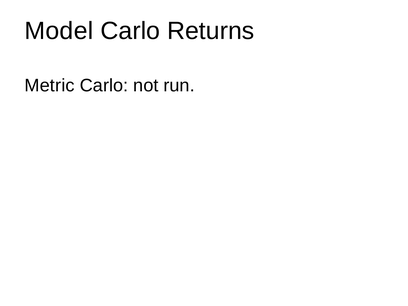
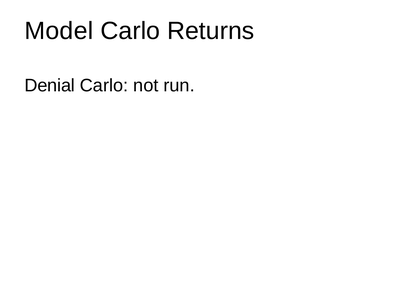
Metric: Metric -> Denial
